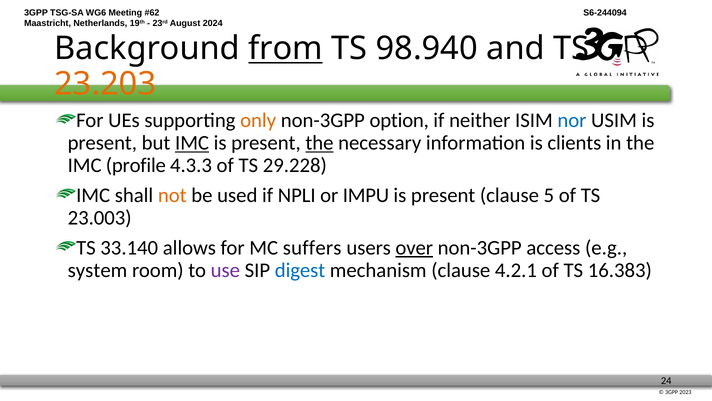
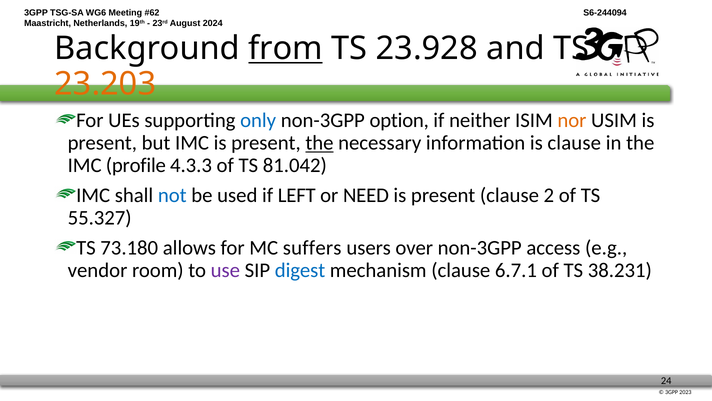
98.940: 98.940 -> 23.928
only colour: orange -> blue
nor colour: blue -> orange
IMC at (192, 143) underline: present -> none
is clients: clients -> clause
29.228: 29.228 -> 81.042
not colour: orange -> blue
NPLI: NPLI -> LEFT
IMPU: IMPU -> NEED
5: 5 -> 2
23.003: 23.003 -> 55.327
33.140: 33.140 -> 73.180
over underline: present -> none
system: system -> vendor
4.2.1: 4.2.1 -> 6.7.1
16.383: 16.383 -> 38.231
